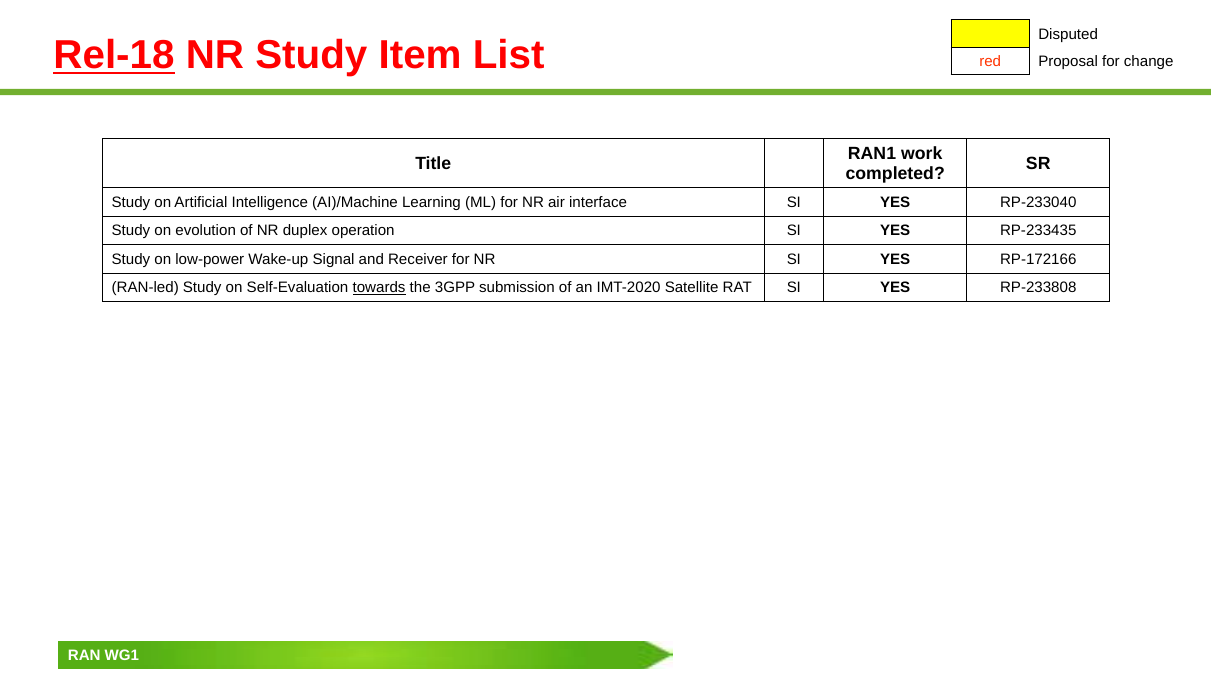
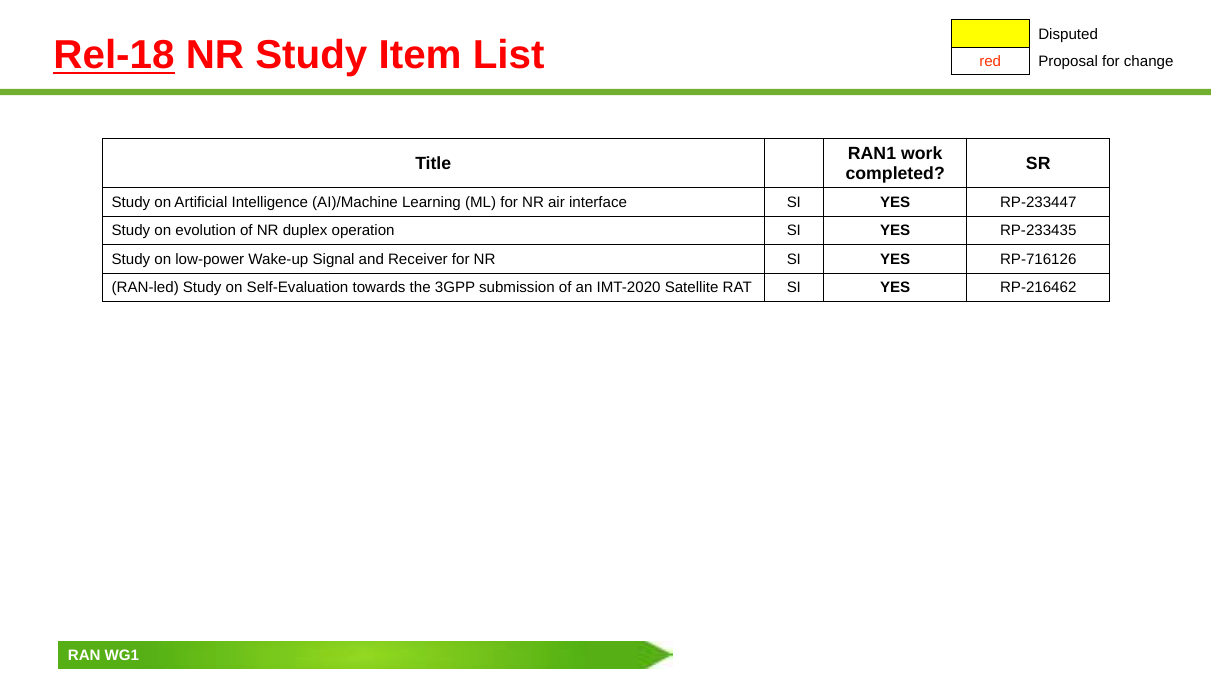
RP-233040: RP-233040 -> RP-233447
RP-172166: RP-172166 -> RP-716126
towards underline: present -> none
RP-233808: RP-233808 -> RP-216462
